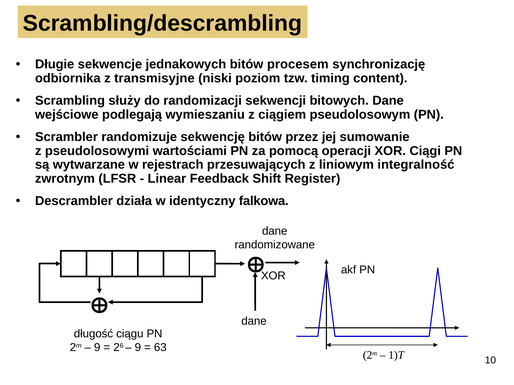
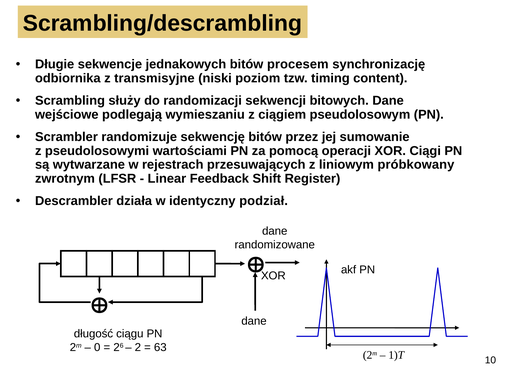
integralność: integralność -> próbkowany
falkowa: falkowa -> podział
9 at (97, 348): 9 -> 0
9 at (138, 348): 9 -> 2
